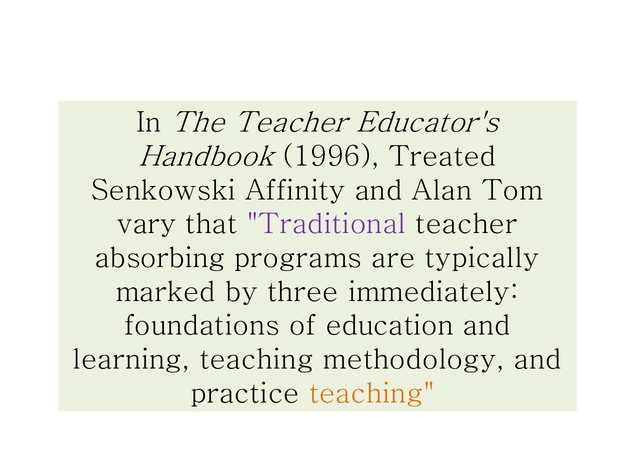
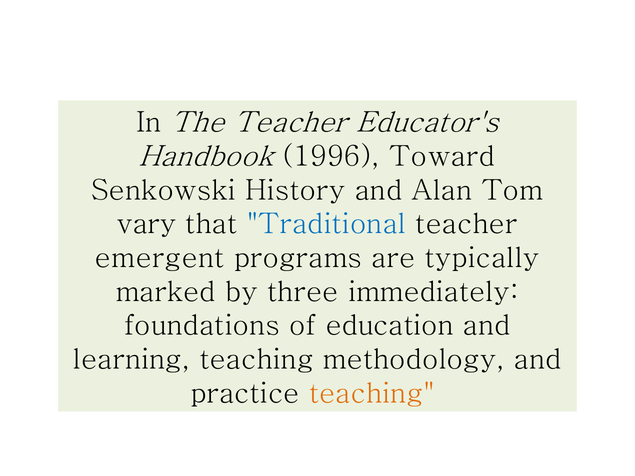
Treated: Treated -> Toward
Affinity: Affinity -> History
Traditional colour: purple -> blue
absorbing: absorbing -> emergent
